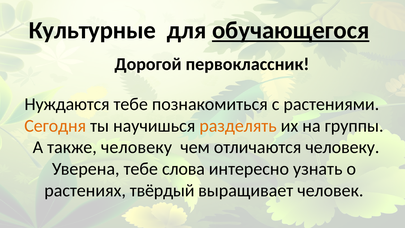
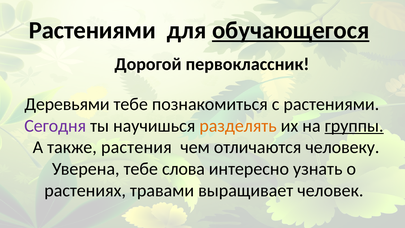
Культурные at (92, 30): Культурные -> Растениями
Нуждаются: Нуждаются -> Деревьями
Сегодня colour: orange -> purple
группы underline: none -> present
также человеку: человеку -> растения
твёрдый: твёрдый -> травами
